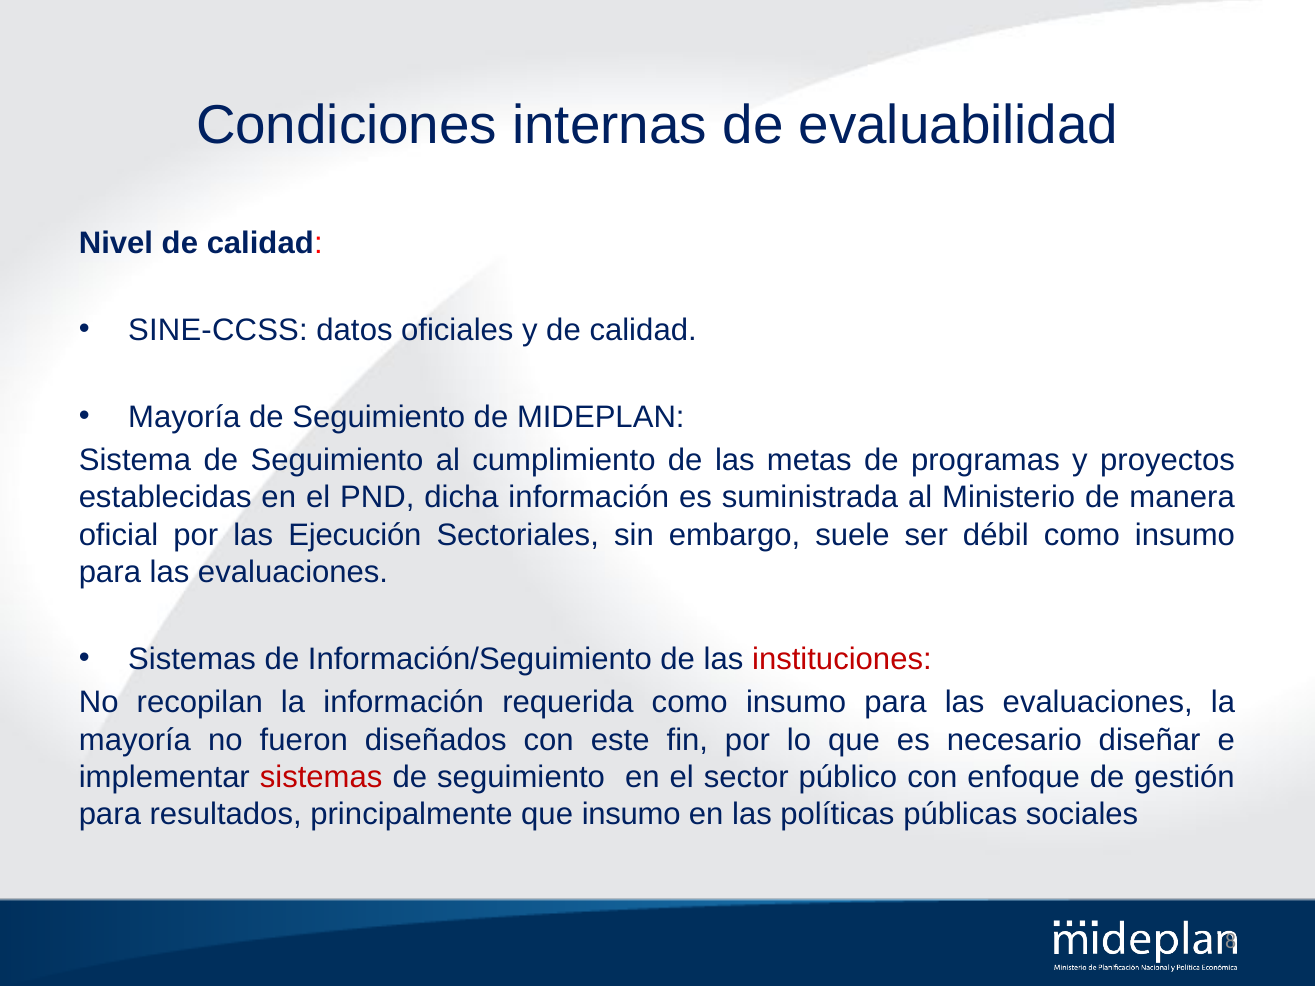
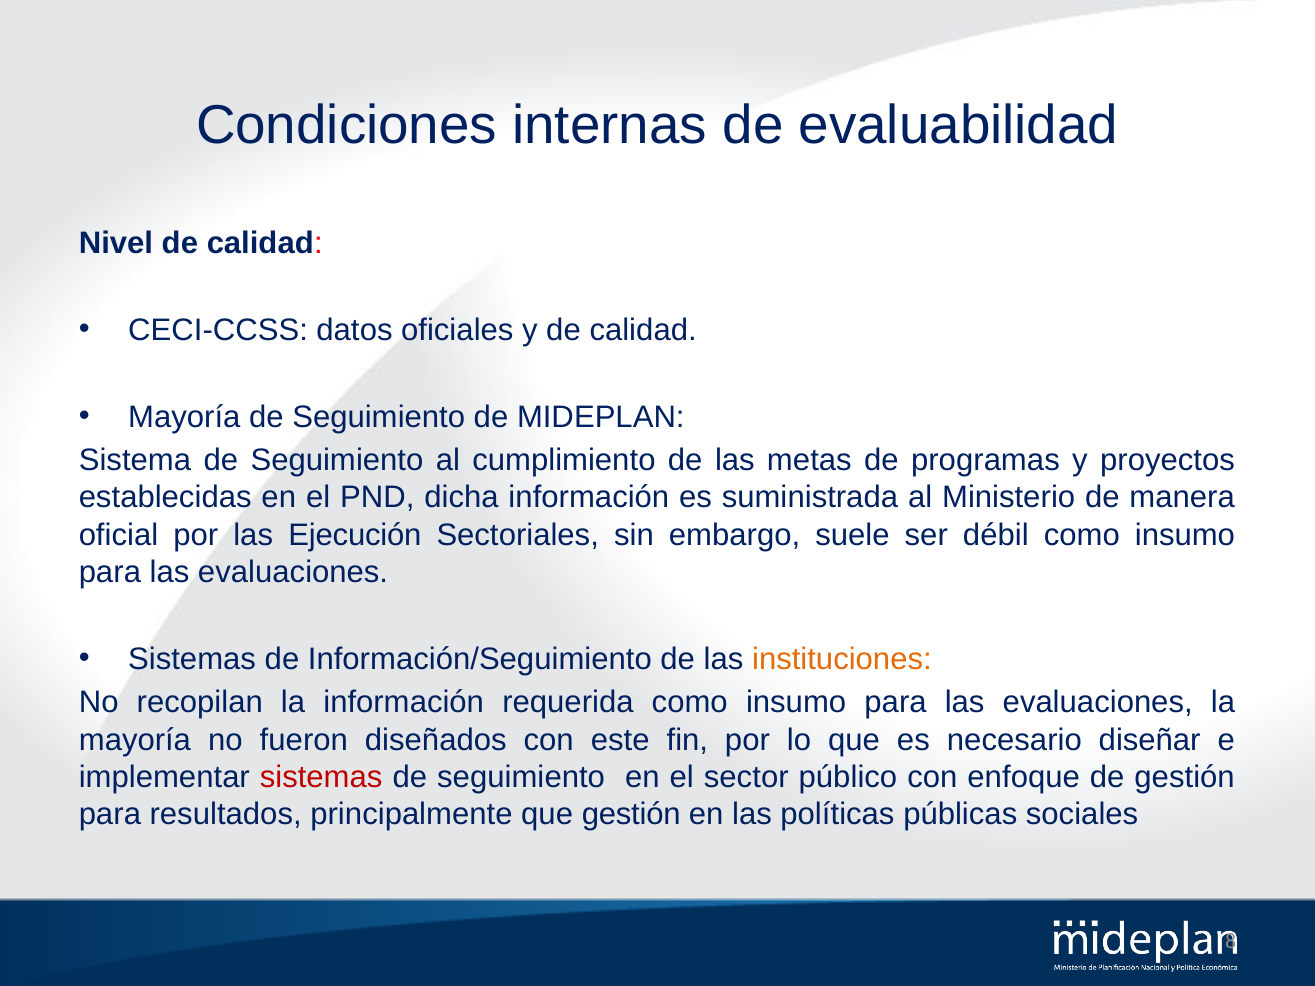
SINE-CCSS: SINE-CCSS -> CECI-CCSS
instituciones colour: red -> orange
que insumo: insumo -> gestión
